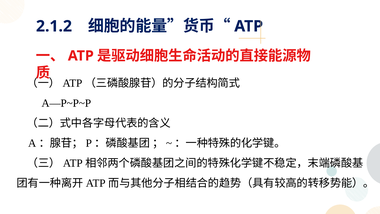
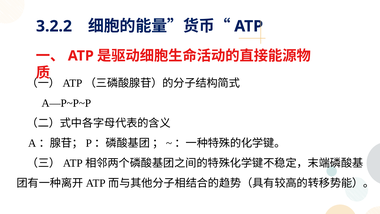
2.1.2: 2.1.2 -> 3.2.2
